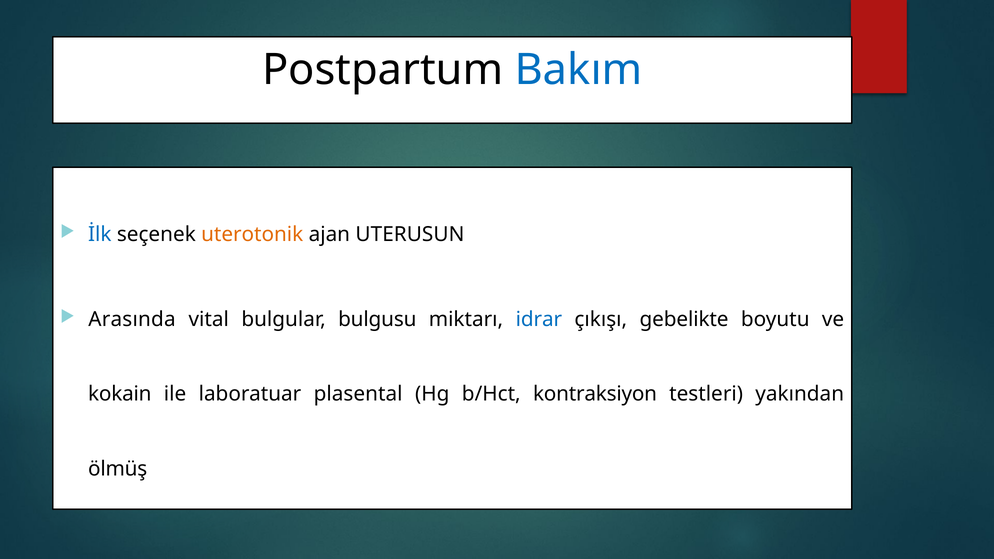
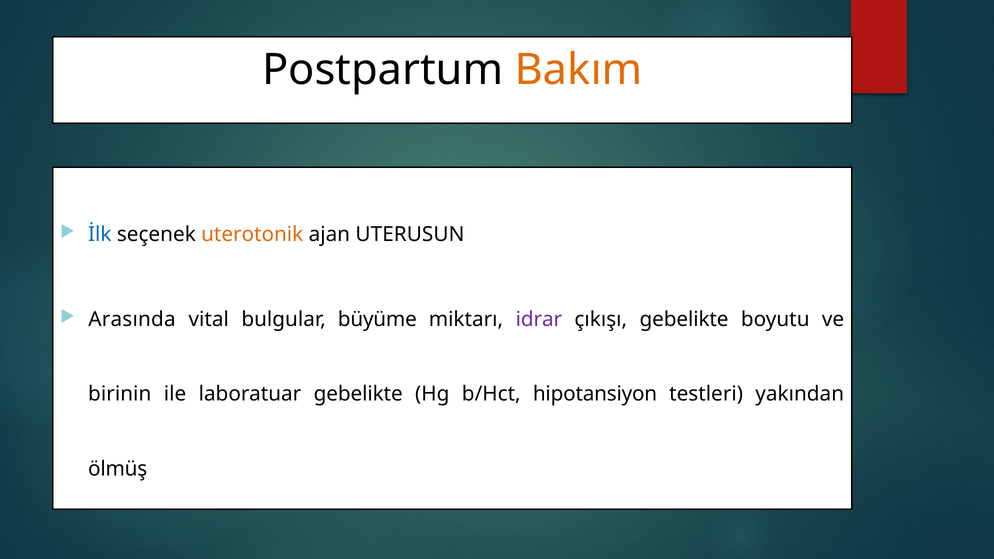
Bakım colour: blue -> orange
bulgusu: bulgusu -> büyüme
idrar colour: blue -> purple
kokain: kokain -> birinin
laboratuar plasental: plasental -> gebelikte
kontraksiyon: kontraksiyon -> hipotansiyon
